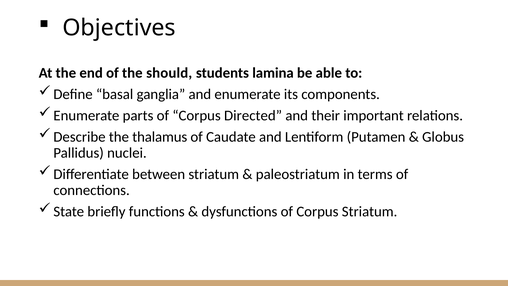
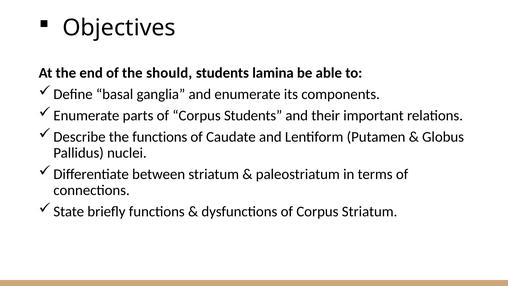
Corpus Directed: Directed -> Students
the thalamus: thalamus -> functions
